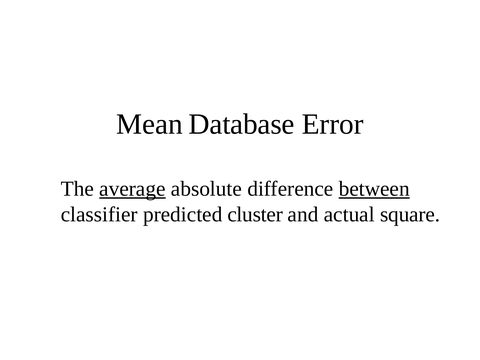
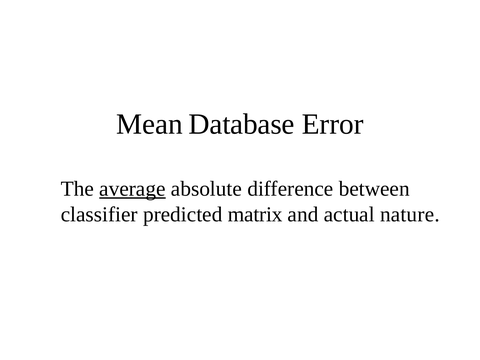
between underline: present -> none
cluster: cluster -> matrix
square: square -> nature
